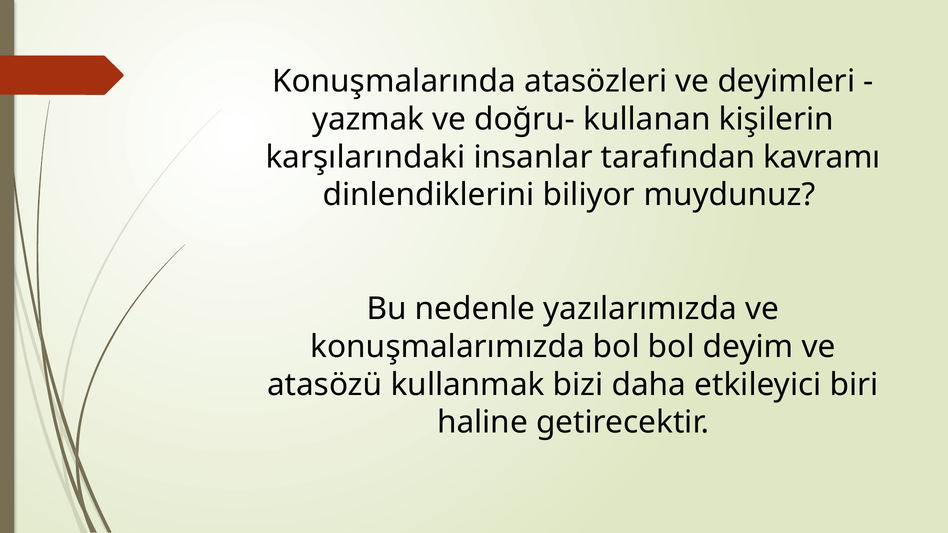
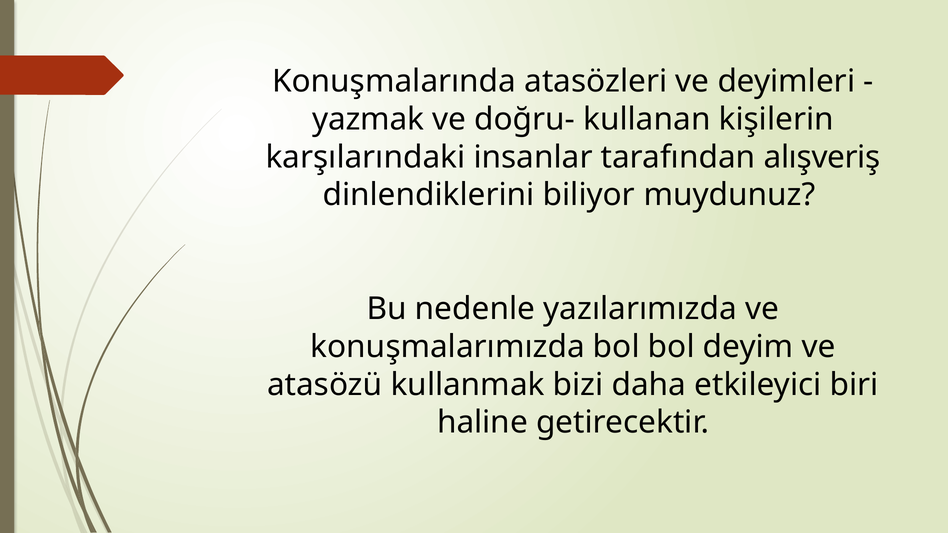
kavramı: kavramı -> alışveriş
